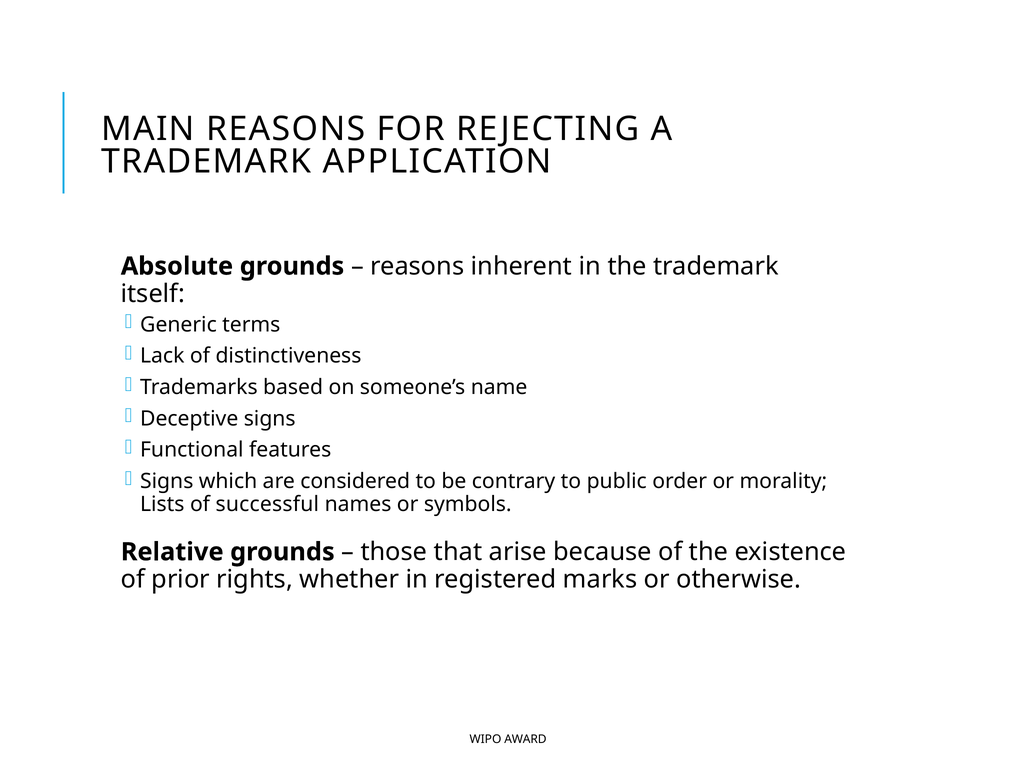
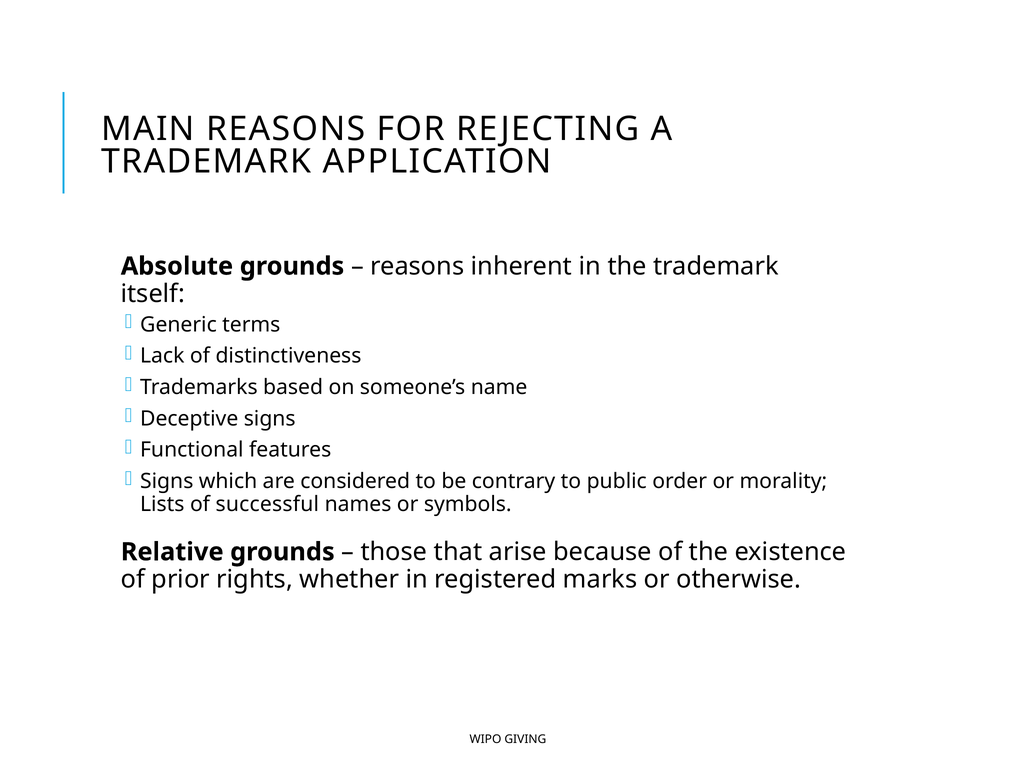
AWARD: AWARD -> GIVING
